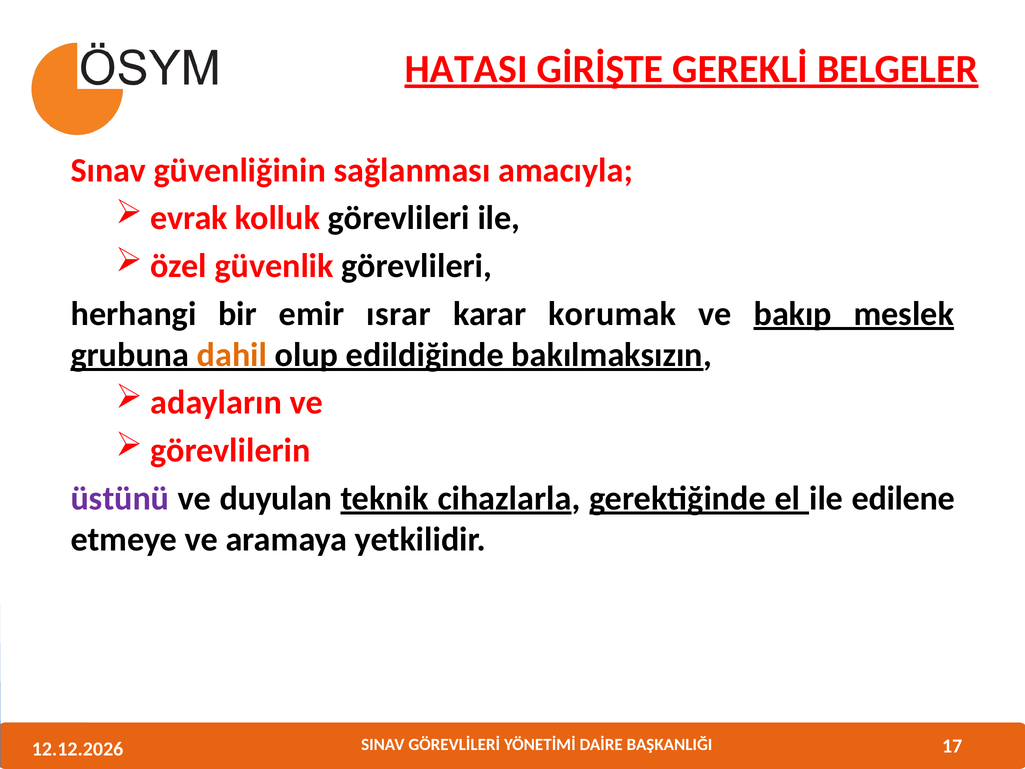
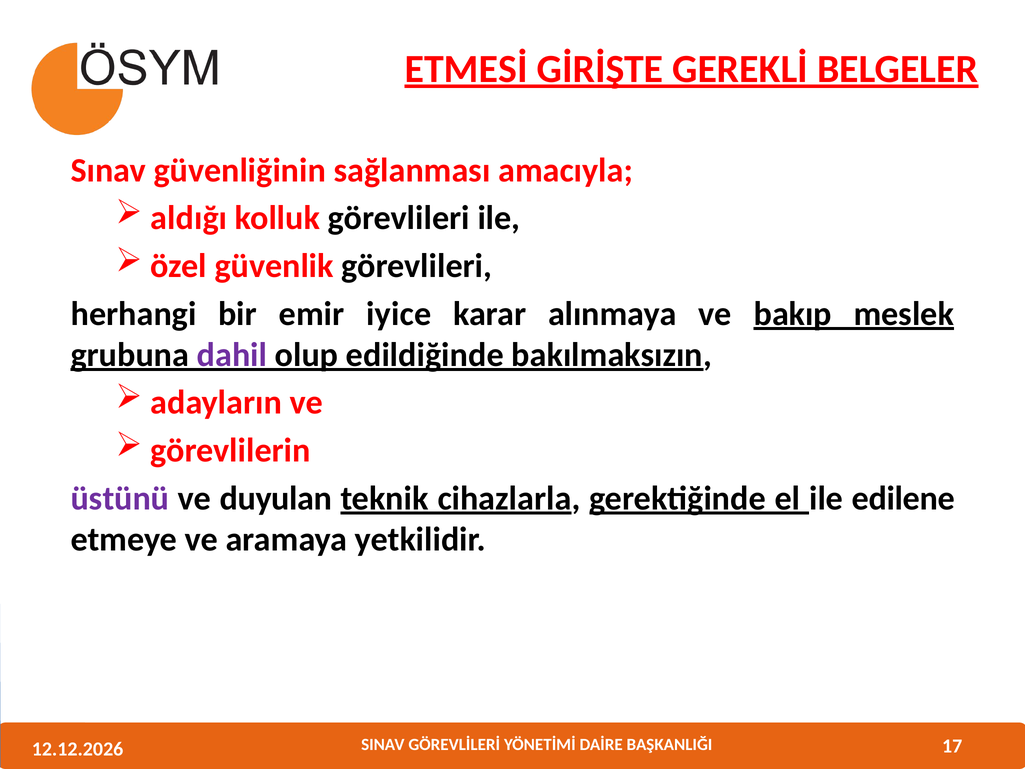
HATASI: HATASI -> ETMESİ
evrak: evrak -> aldığı
ısrar: ısrar -> iyice
korumak: korumak -> alınmaya
dahil colour: orange -> purple
